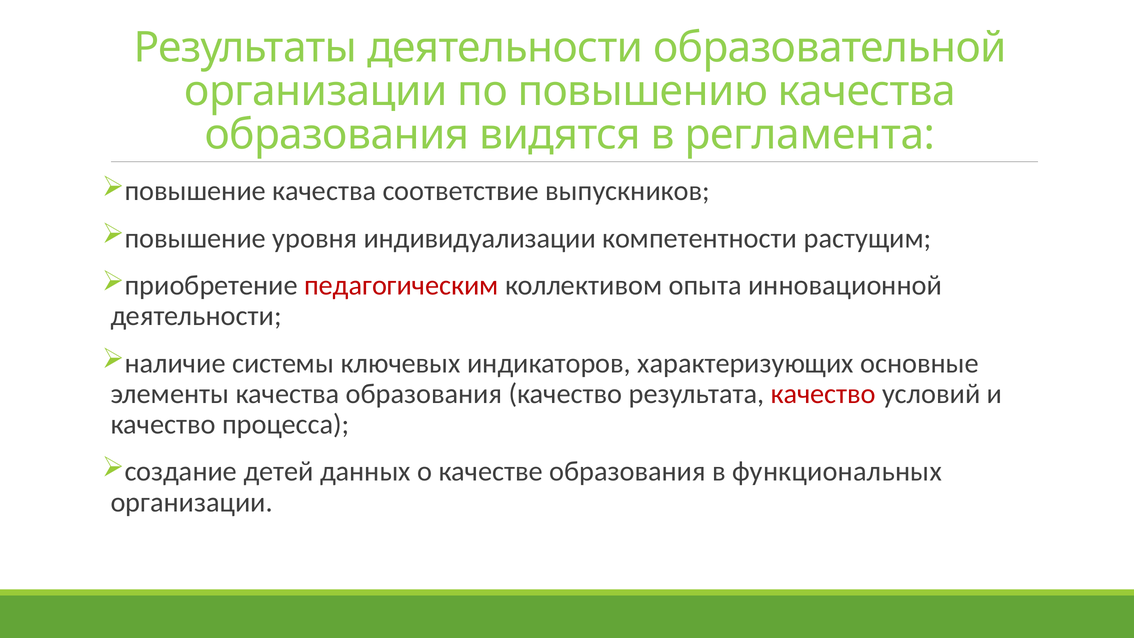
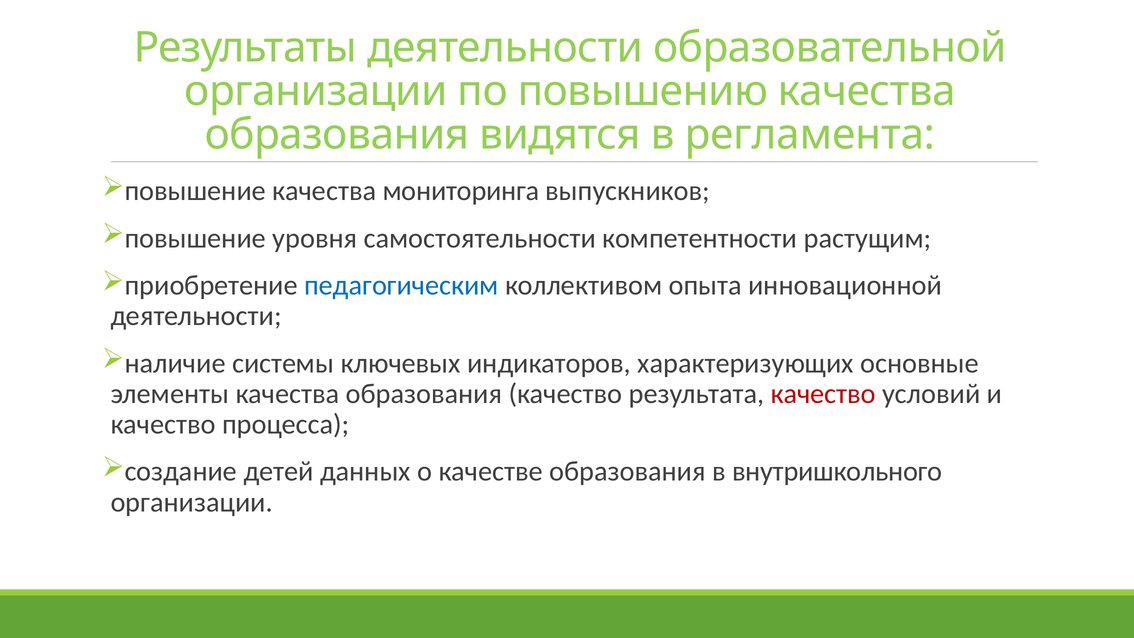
соответствие: соответствие -> мониторинга
индивидуализации: индивидуализации -> самостоятельности
педагогическим colour: red -> blue
функциональных: функциональных -> внутришкольного
